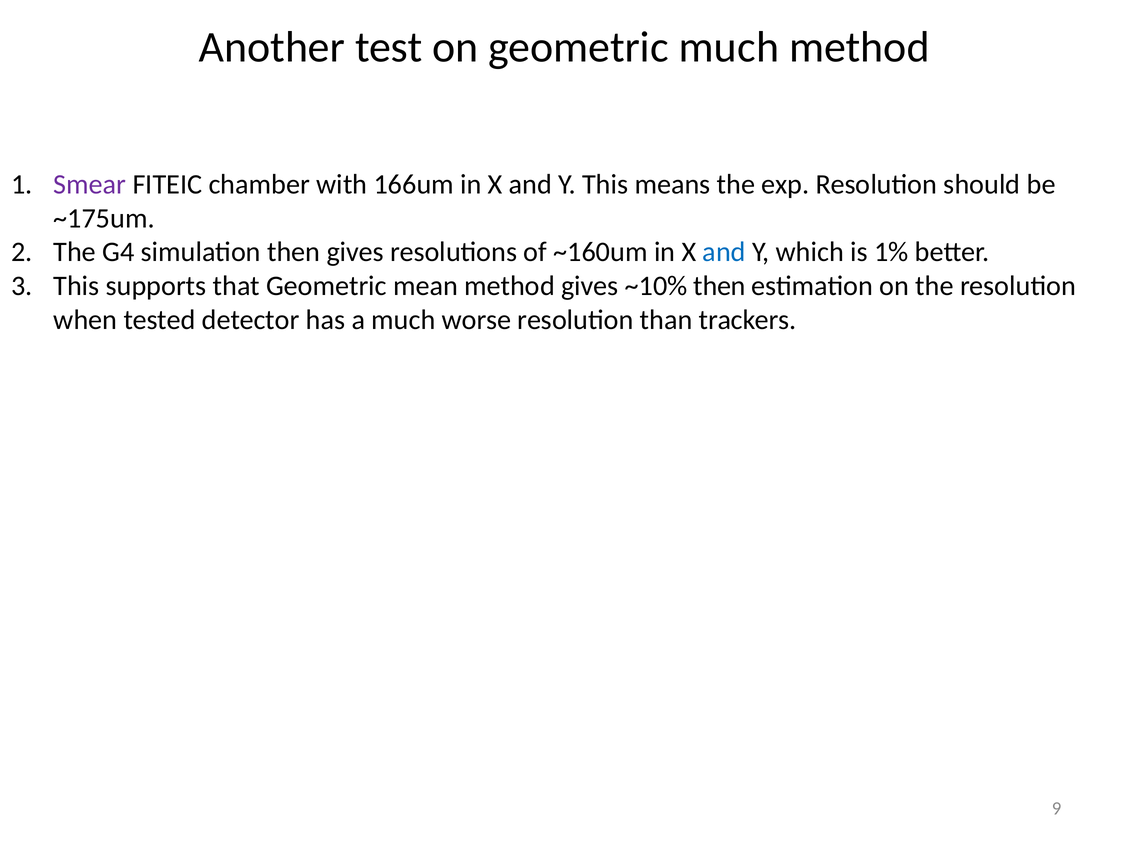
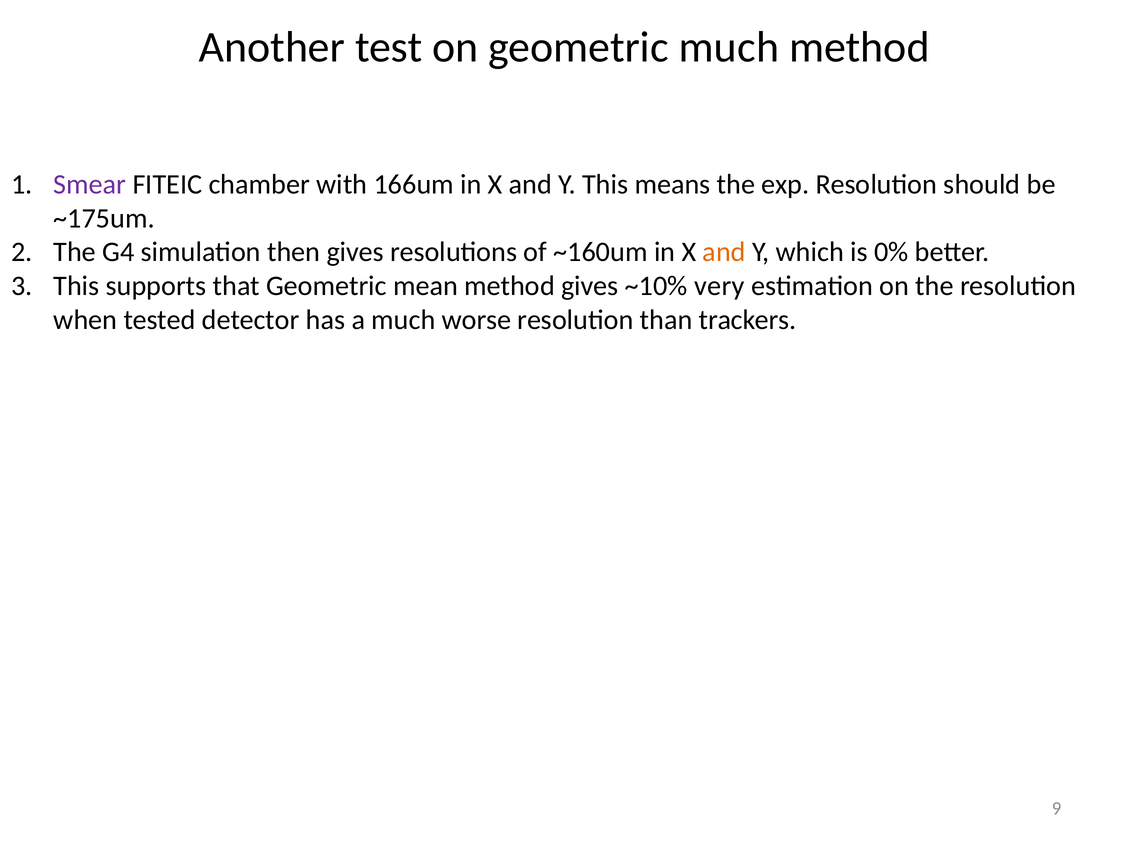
and at (724, 252) colour: blue -> orange
1%: 1% -> 0%
~10% then: then -> very
